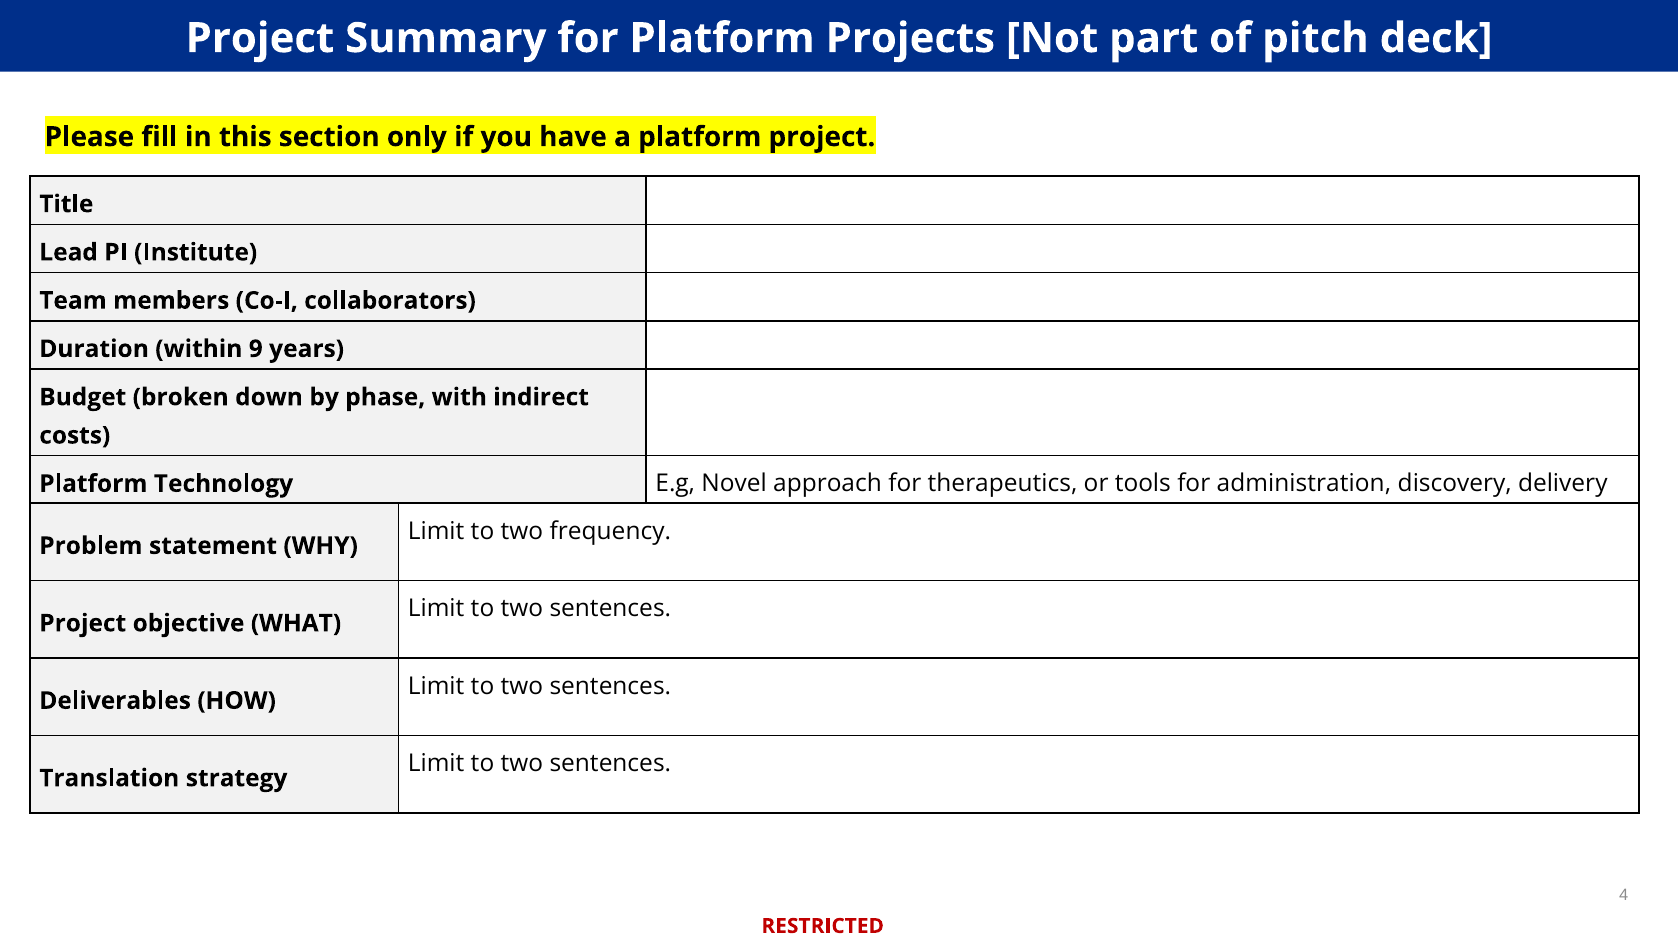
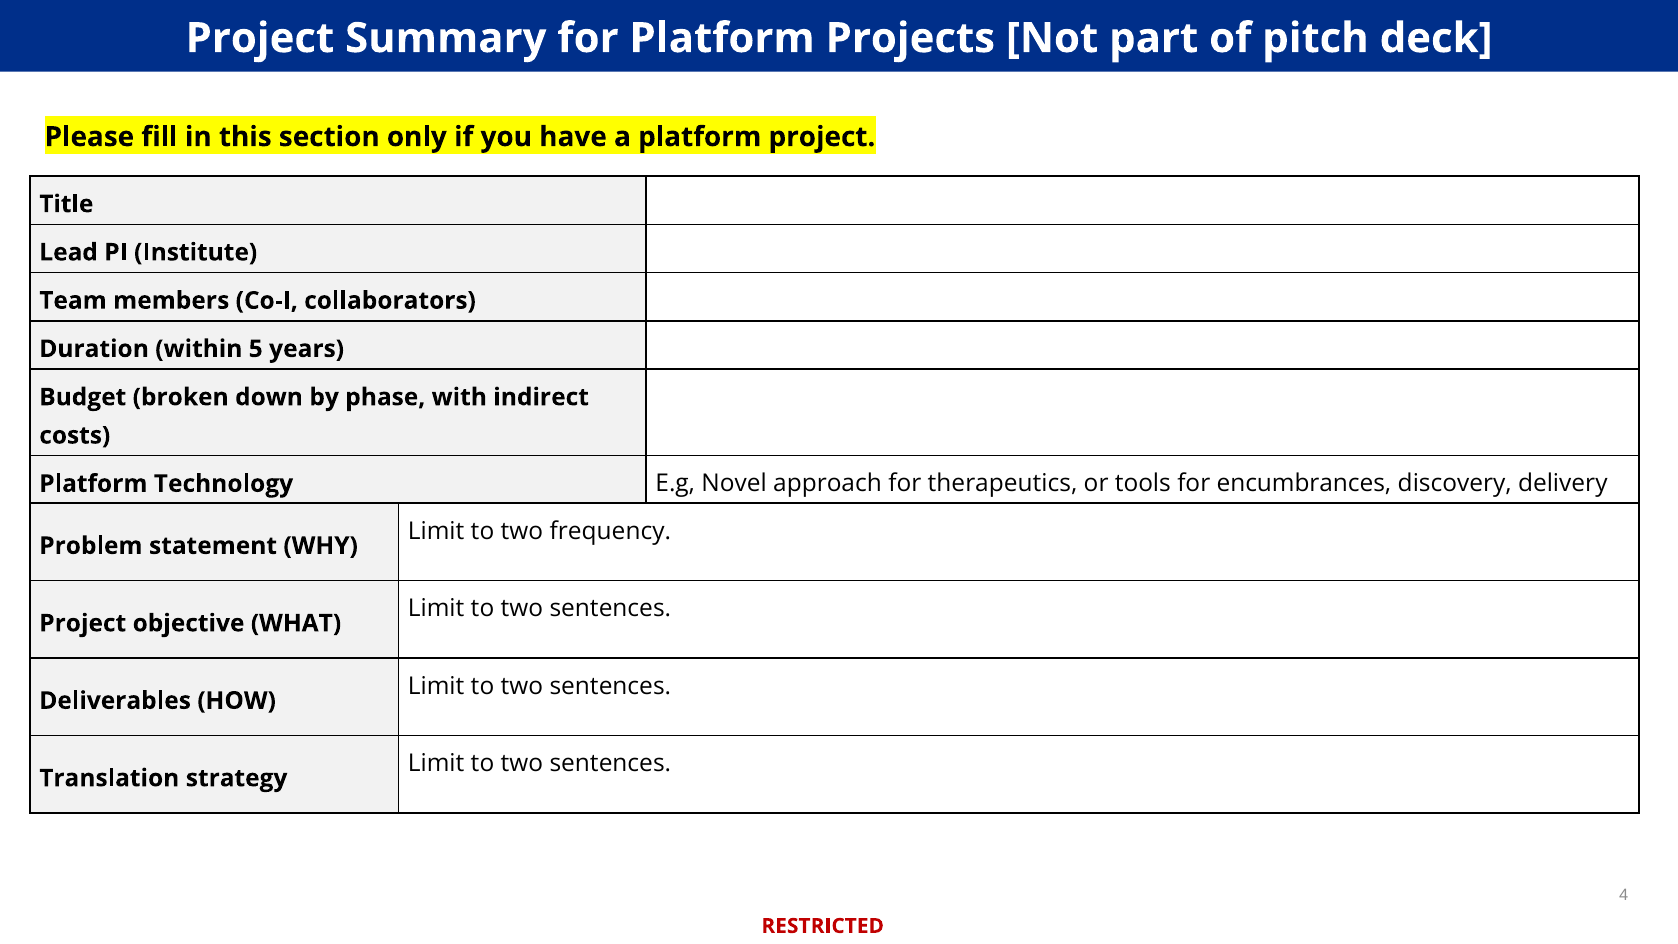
9: 9 -> 5
administration: administration -> encumbrances
